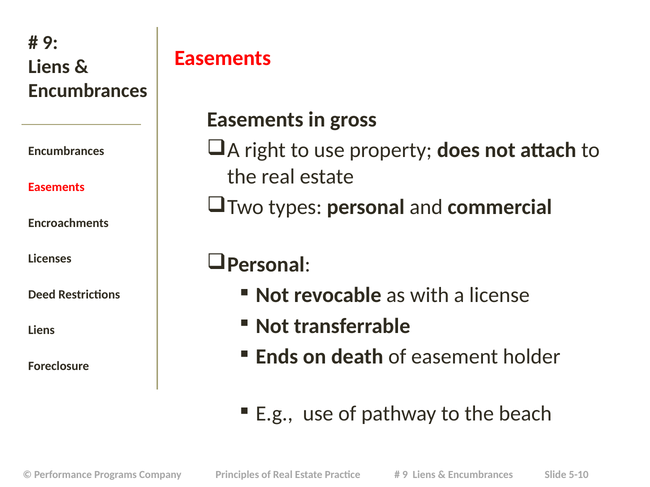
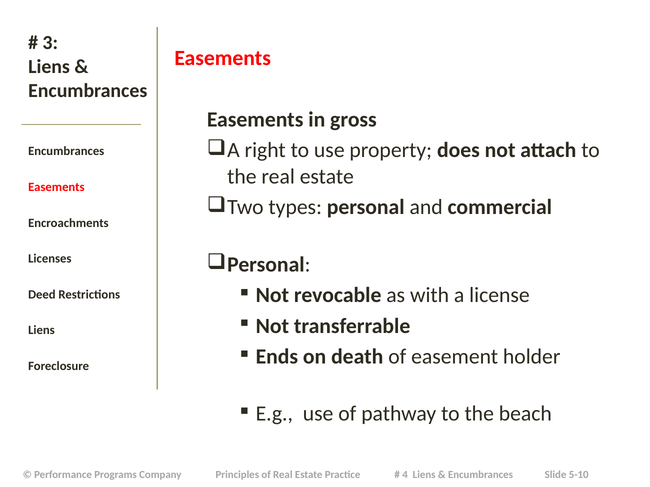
9 at (50, 43): 9 -> 3
9 at (405, 475): 9 -> 4
